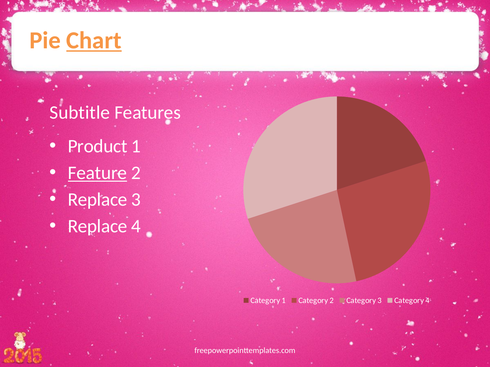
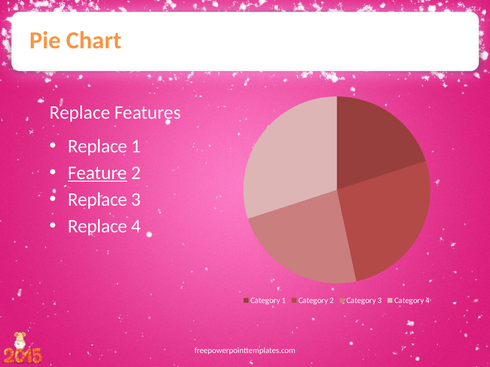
Chart underline: present -> none
Subtitle at (80, 113): Subtitle -> Replace
Product at (98, 146): Product -> Replace
